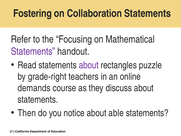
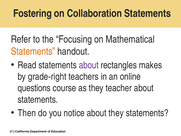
Statements at (33, 51) colour: purple -> orange
puzzle: puzzle -> makes
demands: demands -> questions
discuss: discuss -> teacher
about able: able -> they
